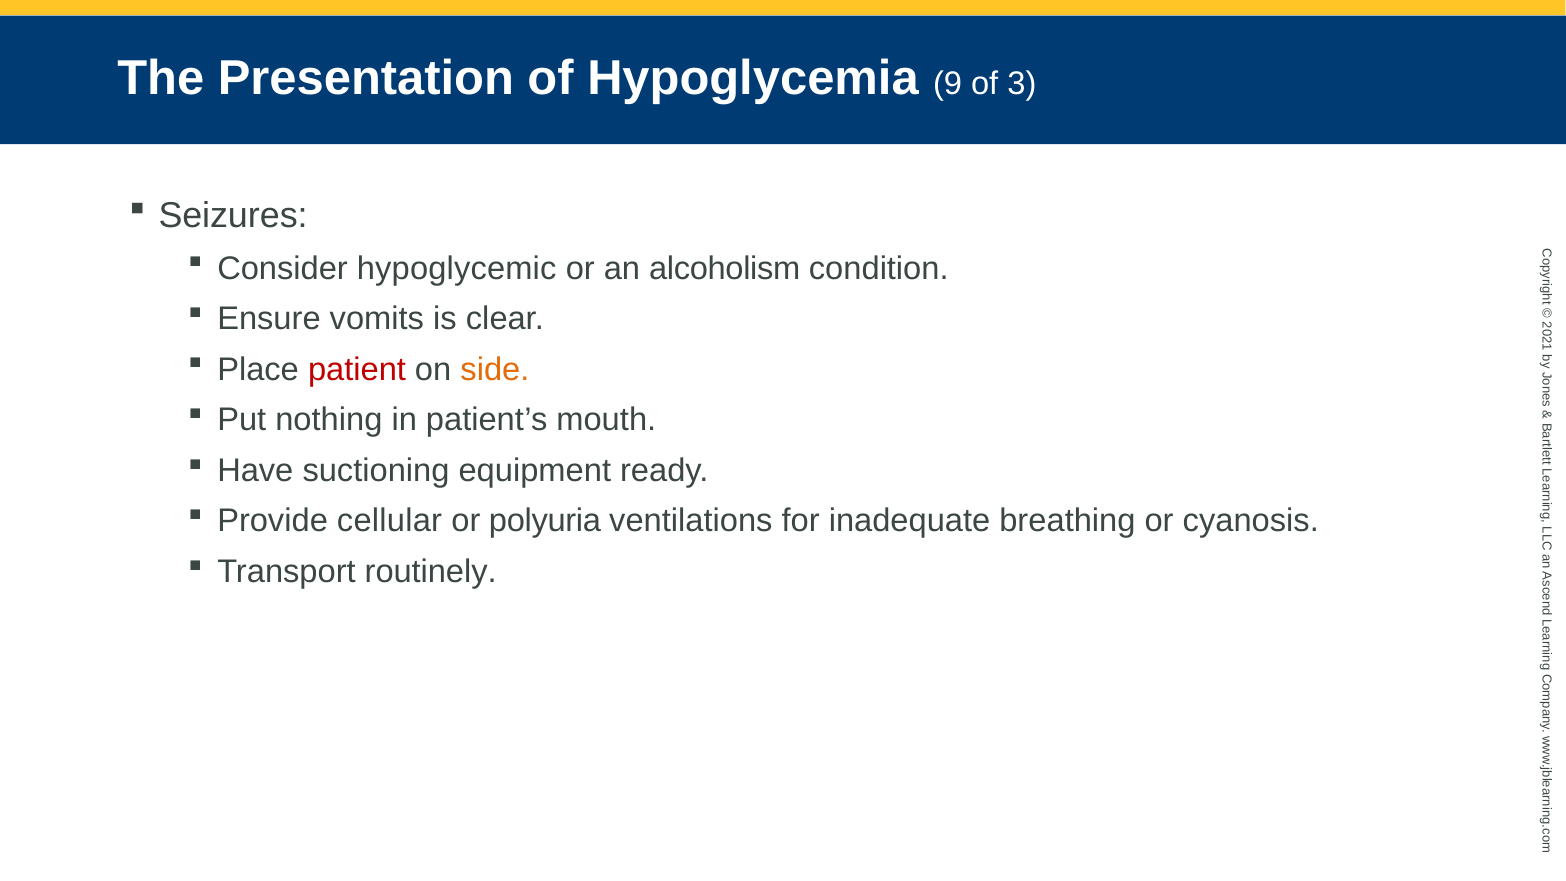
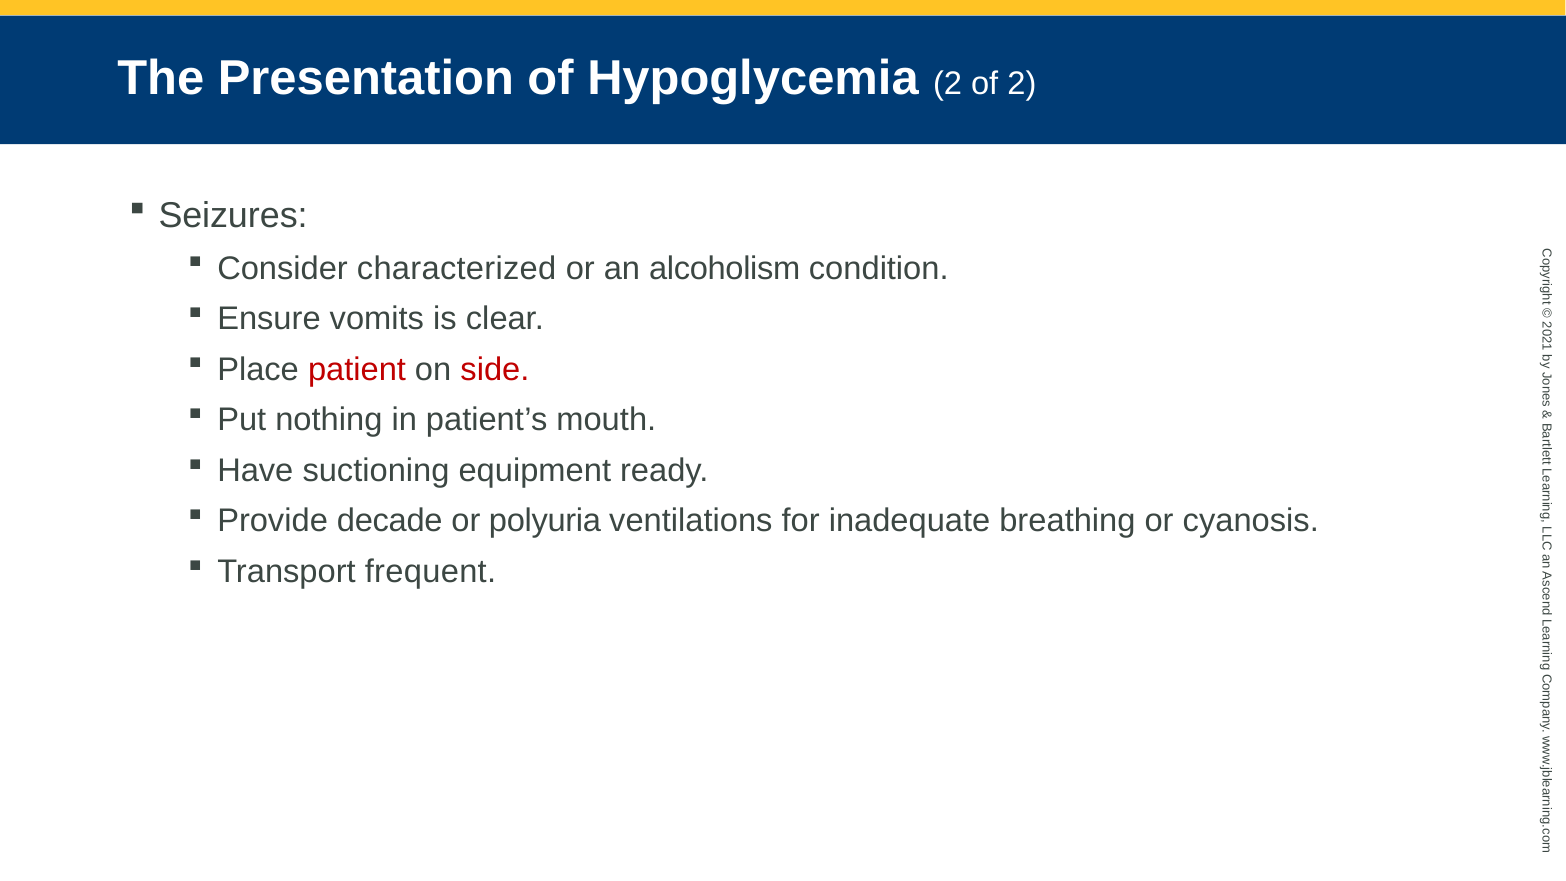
Hypoglycemia 9: 9 -> 2
of 3: 3 -> 2
hypoglycemic: hypoglycemic -> characterized
side colour: orange -> red
cellular: cellular -> decade
routinely: routinely -> frequent
